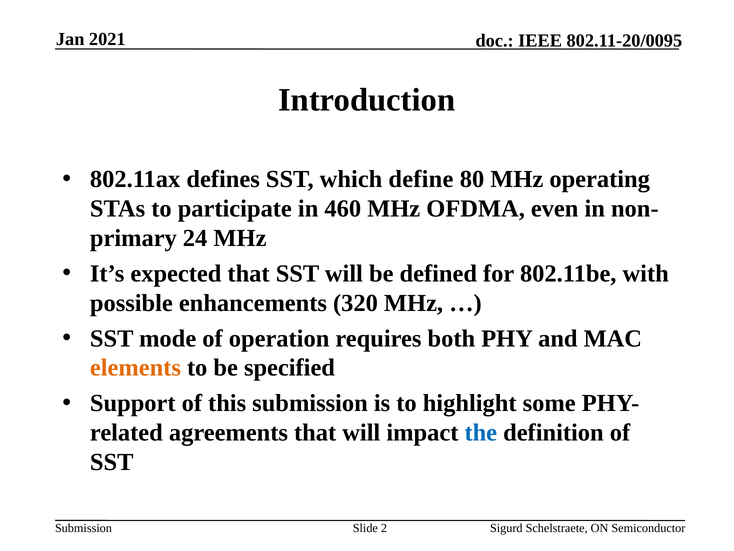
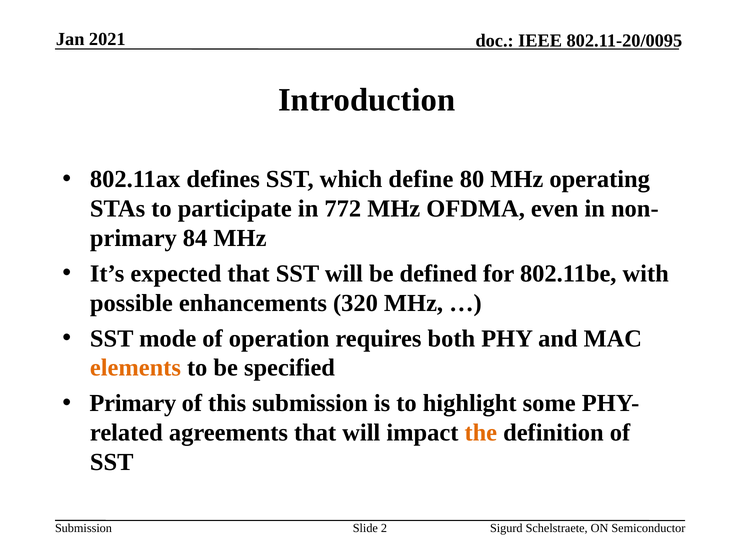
460: 460 -> 772
24: 24 -> 84
Support at (133, 403): Support -> Primary
the colour: blue -> orange
